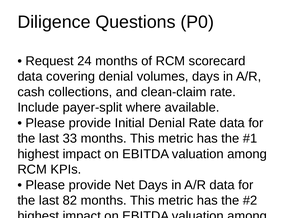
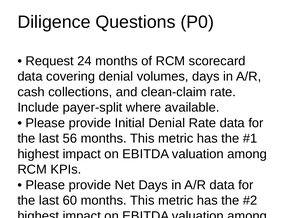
33: 33 -> 56
82: 82 -> 60
